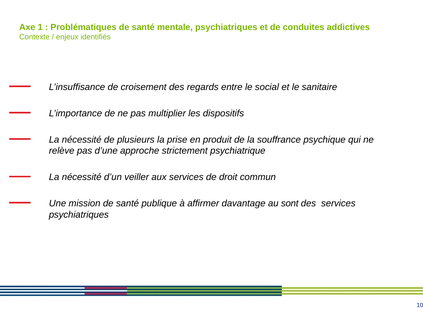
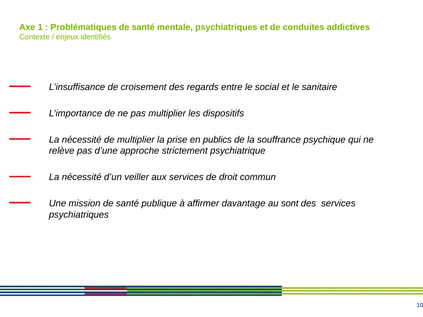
de plusieurs: plusieurs -> multiplier
produit: produit -> publics
